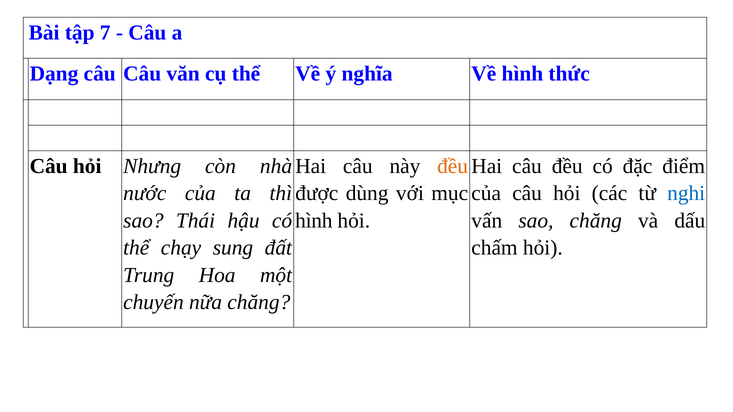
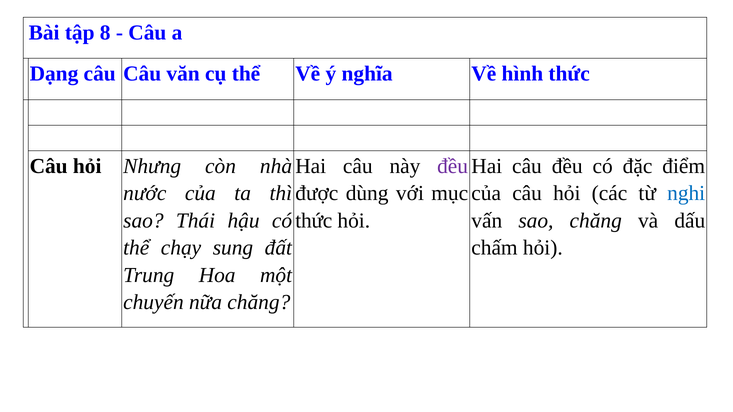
7: 7 -> 8
đều at (453, 166) colour: orange -> purple
hình at (314, 221): hình -> thức
